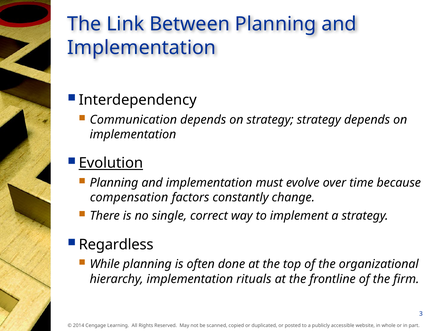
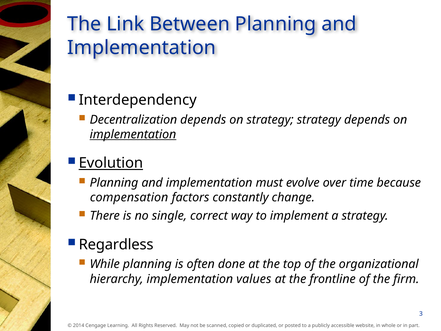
Communication: Communication -> Decentralization
implementation at (133, 134) underline: none -> present
rituals: rituals -> values
